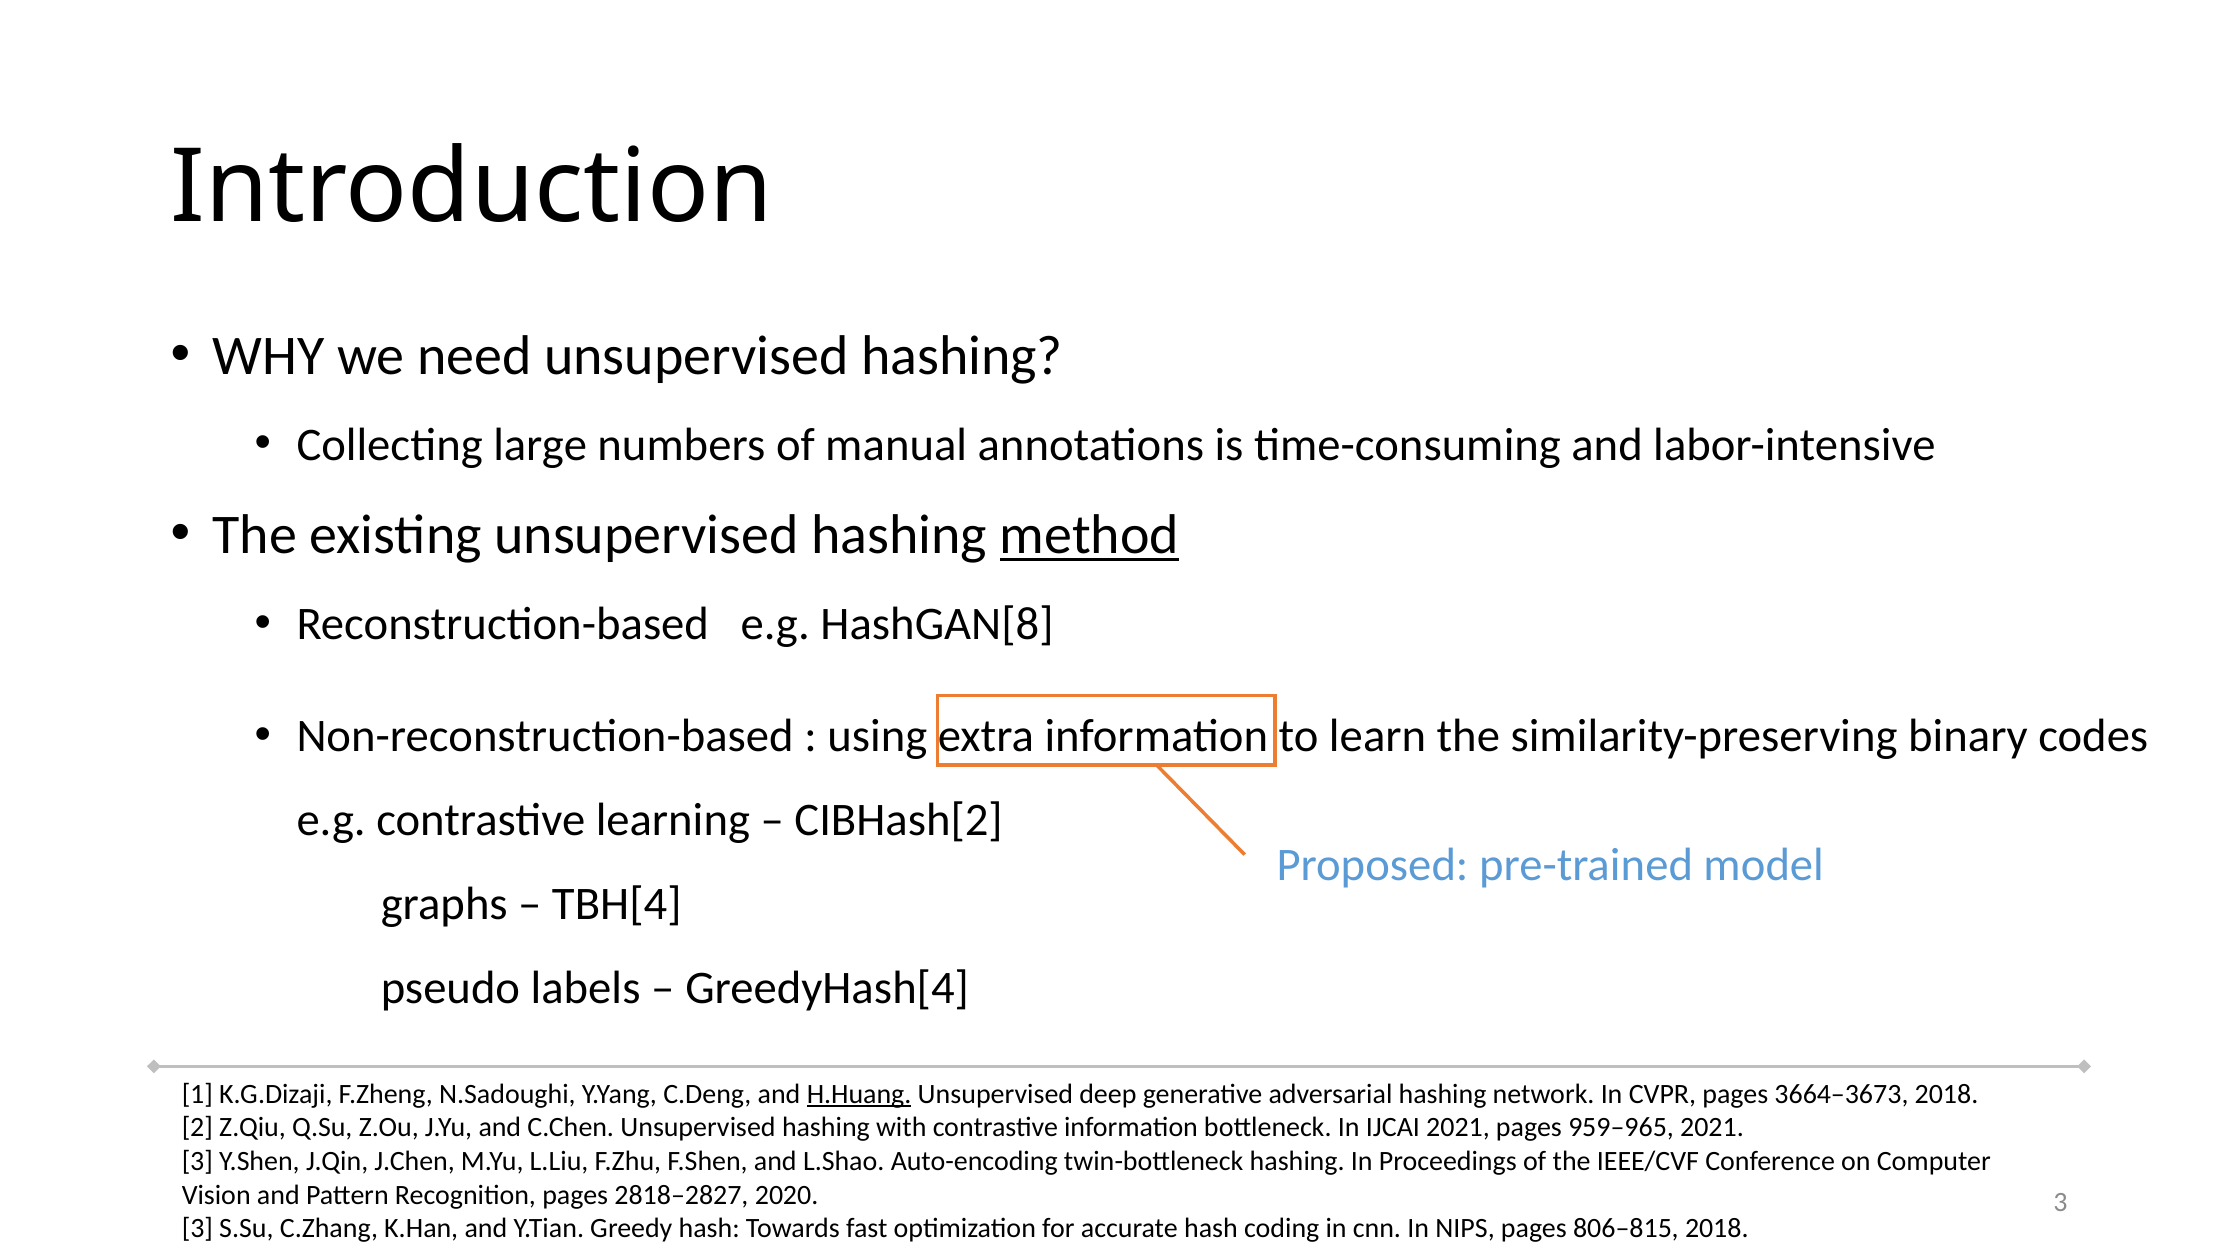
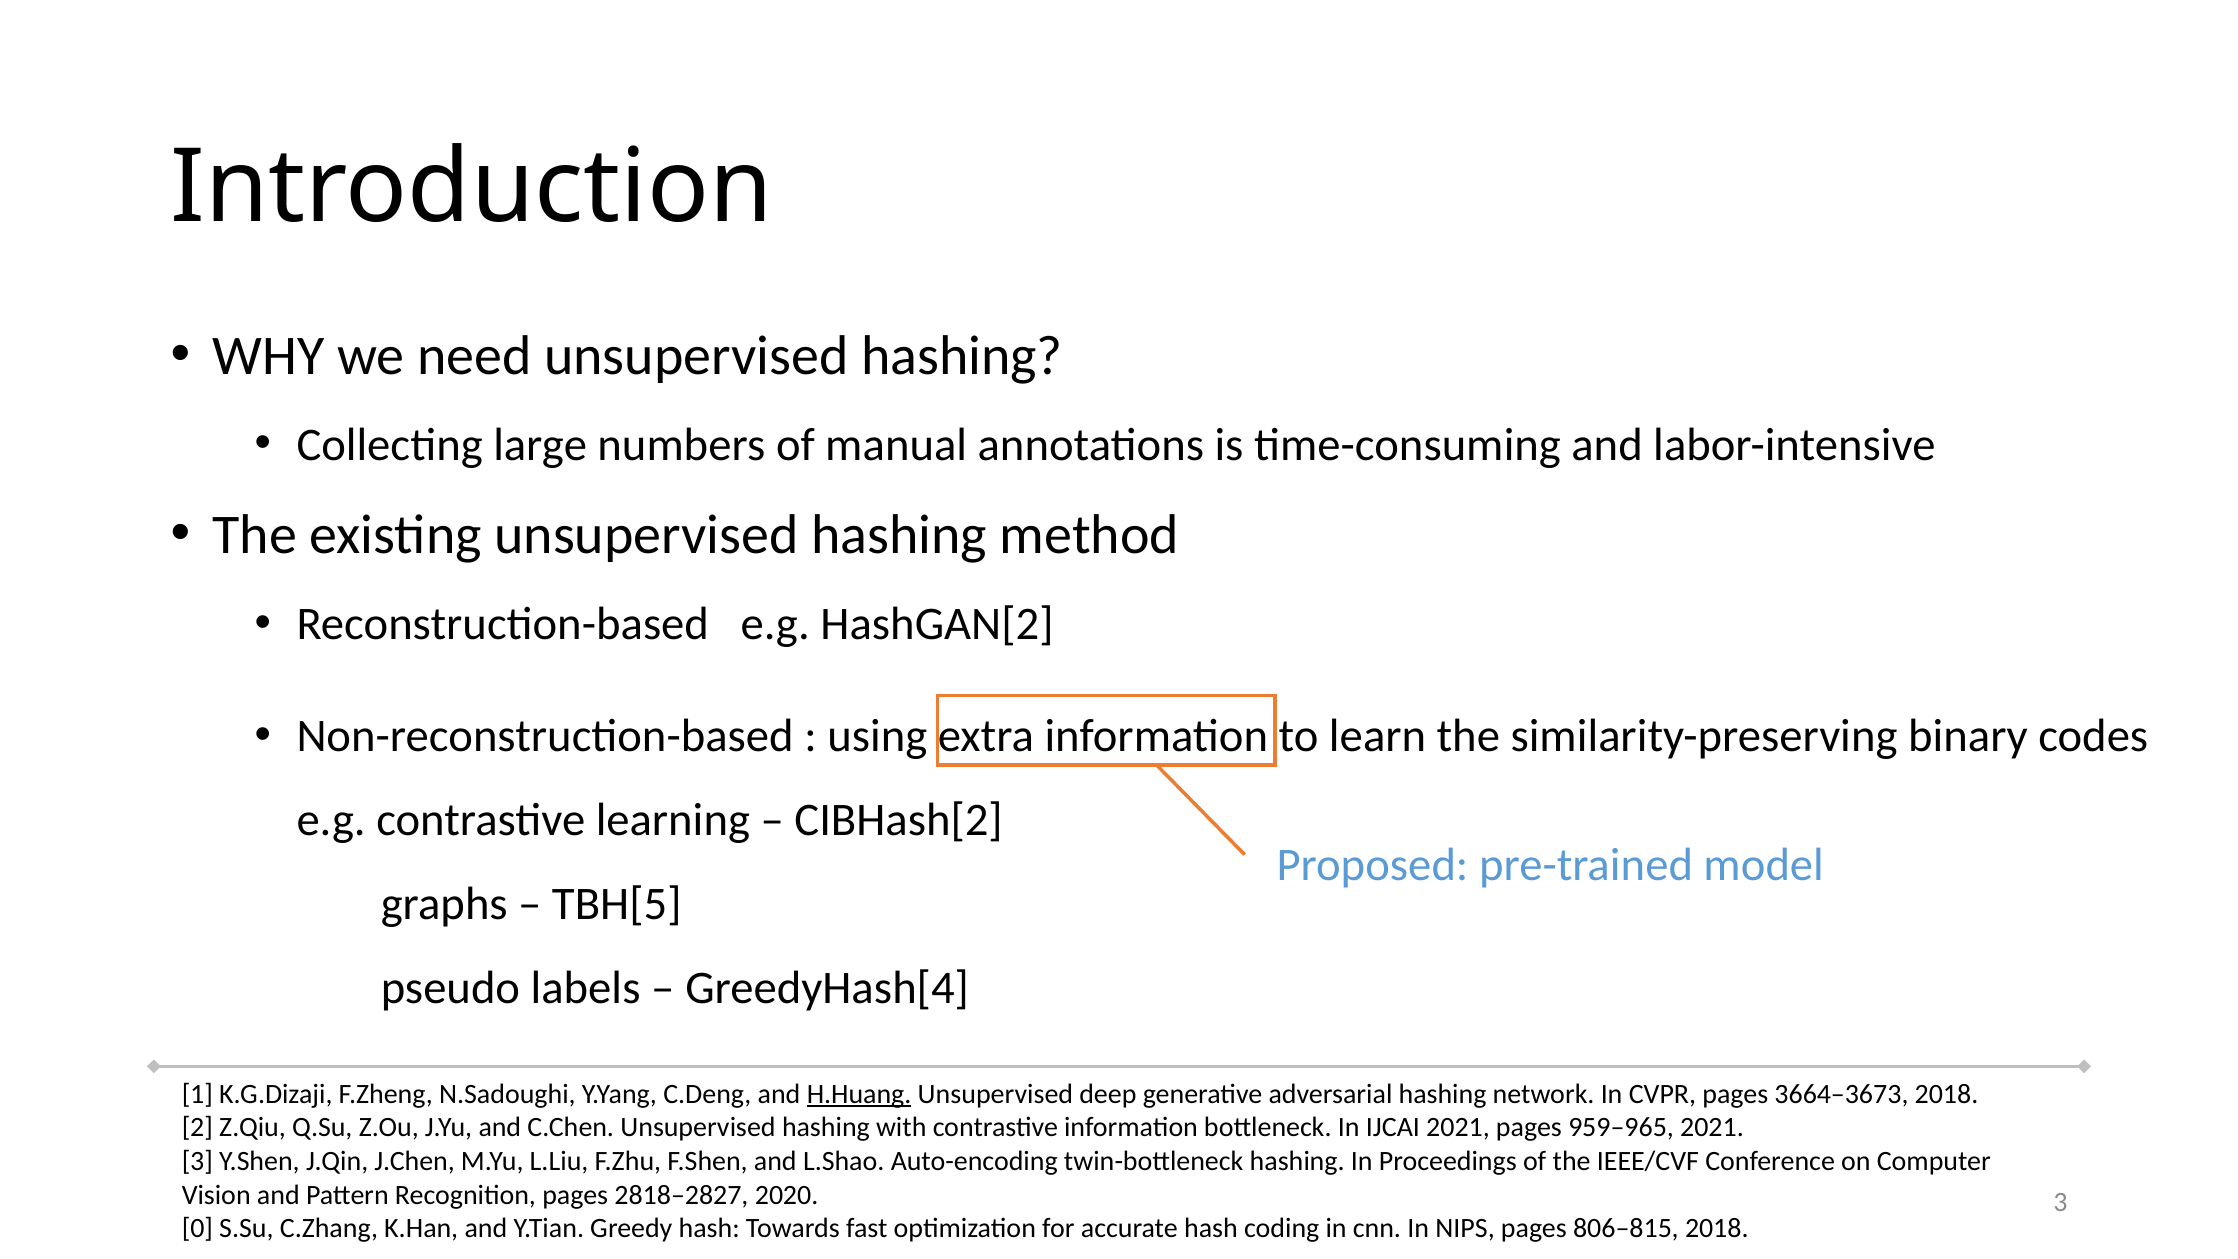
method underline: present -> none
HashGAN[8: HashGAN[8 -> HashGAN[2
TBH[4: TBH[4 -> TBH[5
3 at (197, 1228): 3 -> 0
